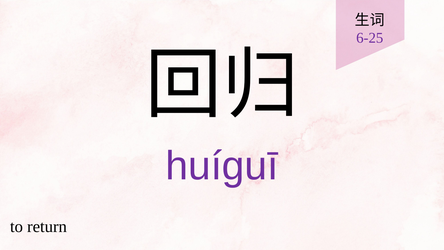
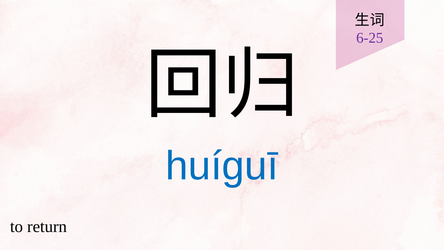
huíguī colour: purple -> blue
